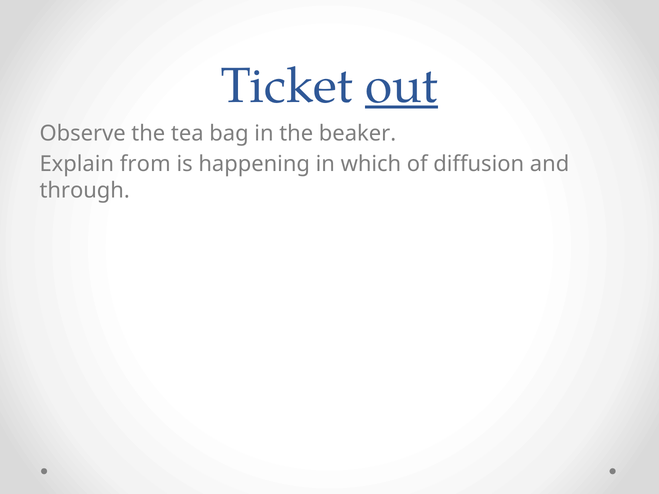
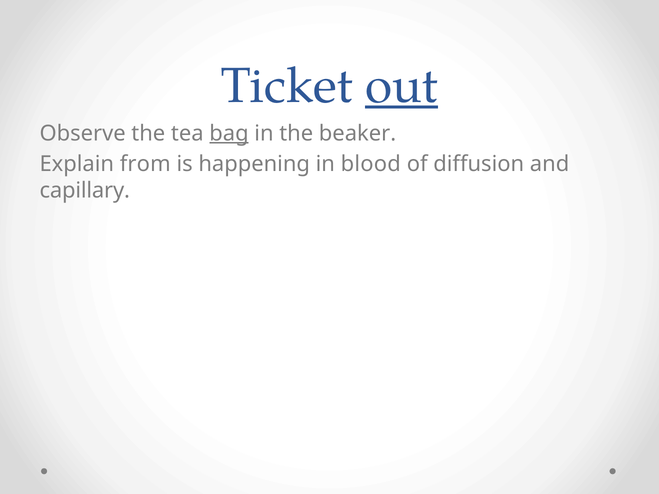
bag underline: none -> present
which: which -> blood
through: through -> capillary
